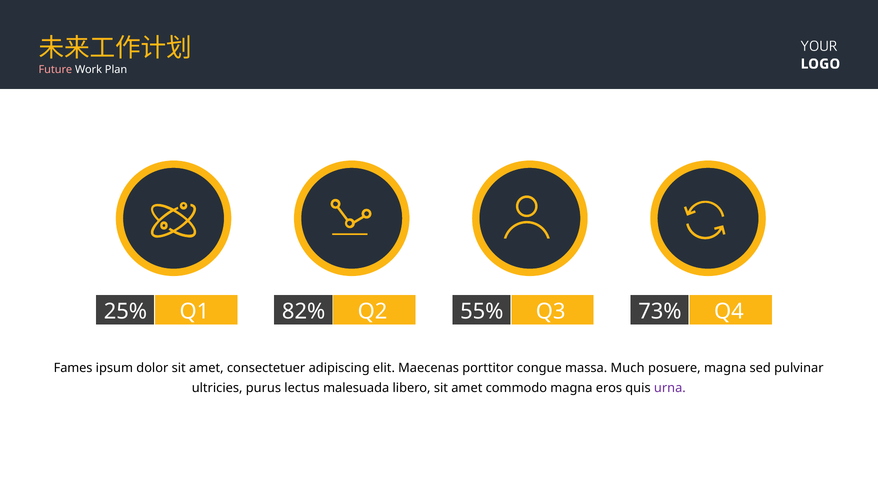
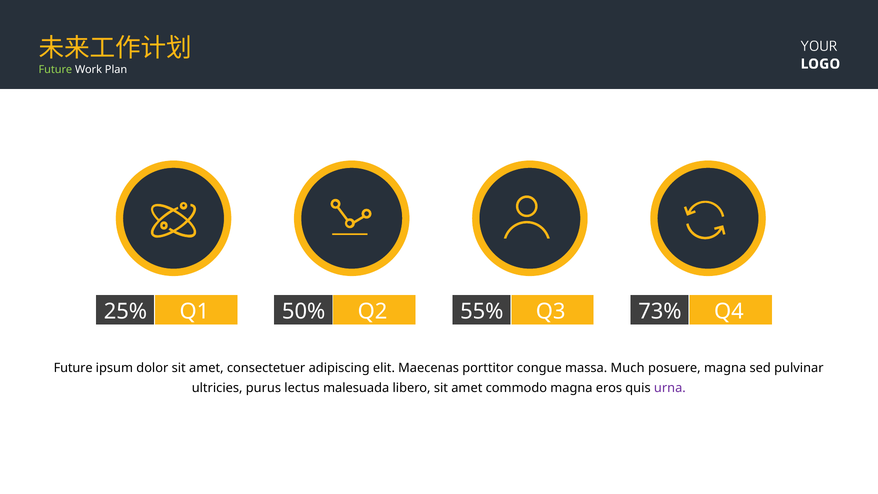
Future at (55, 69) colour: pink -> light green
82%: 82% -> 50%
Fames at (73, 368): Fames -> Future
